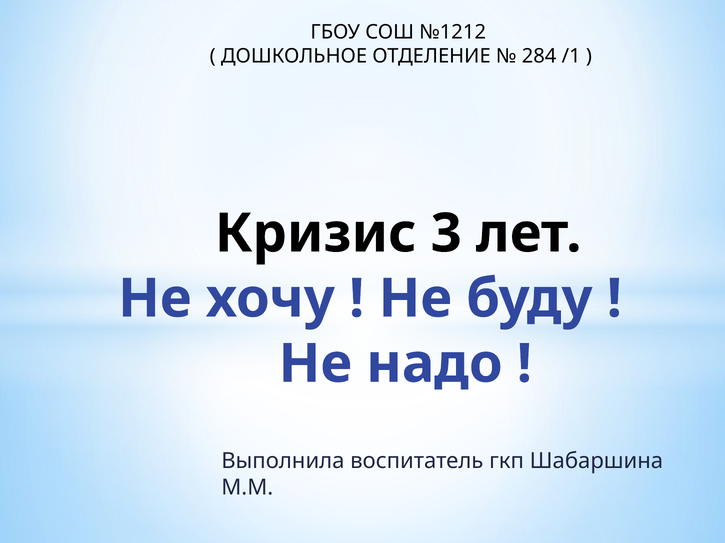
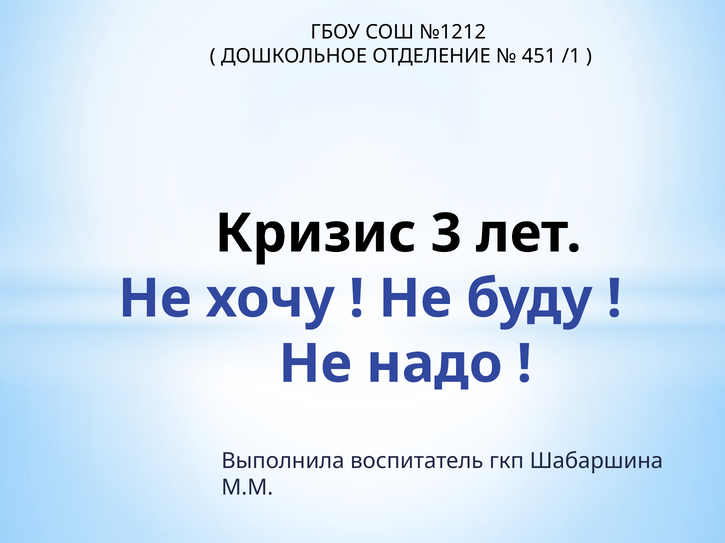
284: 284 -> 451
